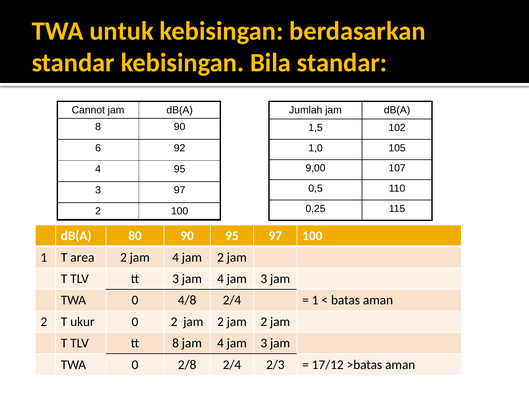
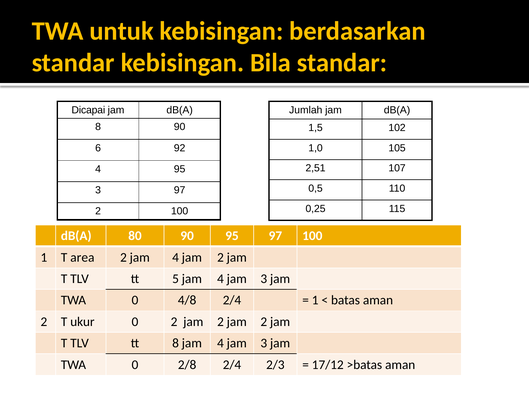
Cannot: Cannot -> Dicapai
9,00: 9,00 -> 2,51
tt 3: 3 -> 5
